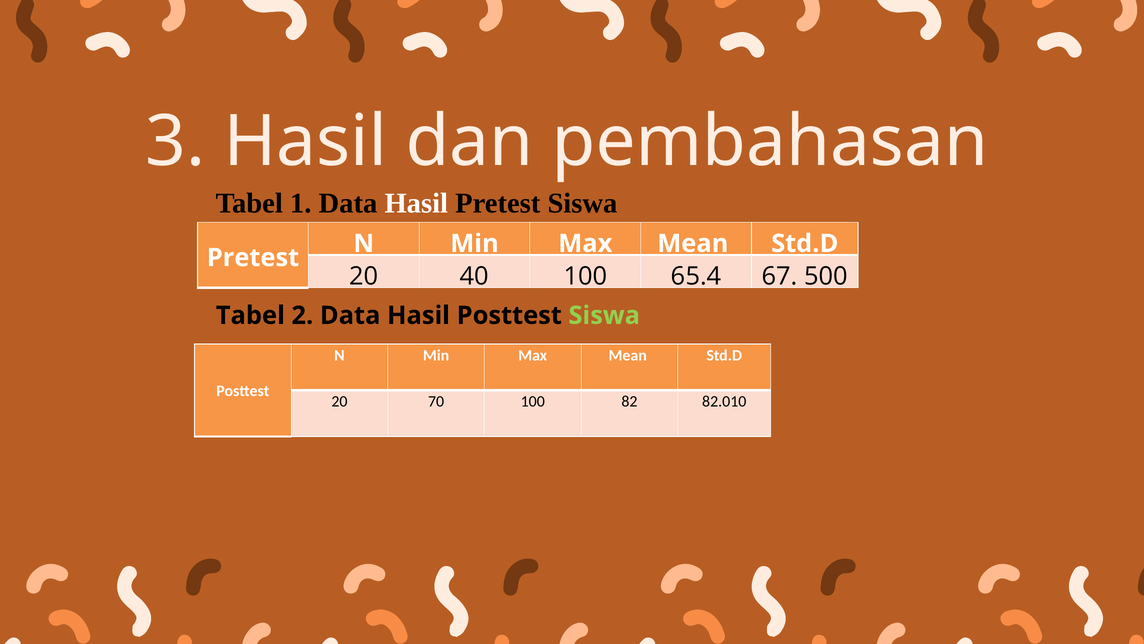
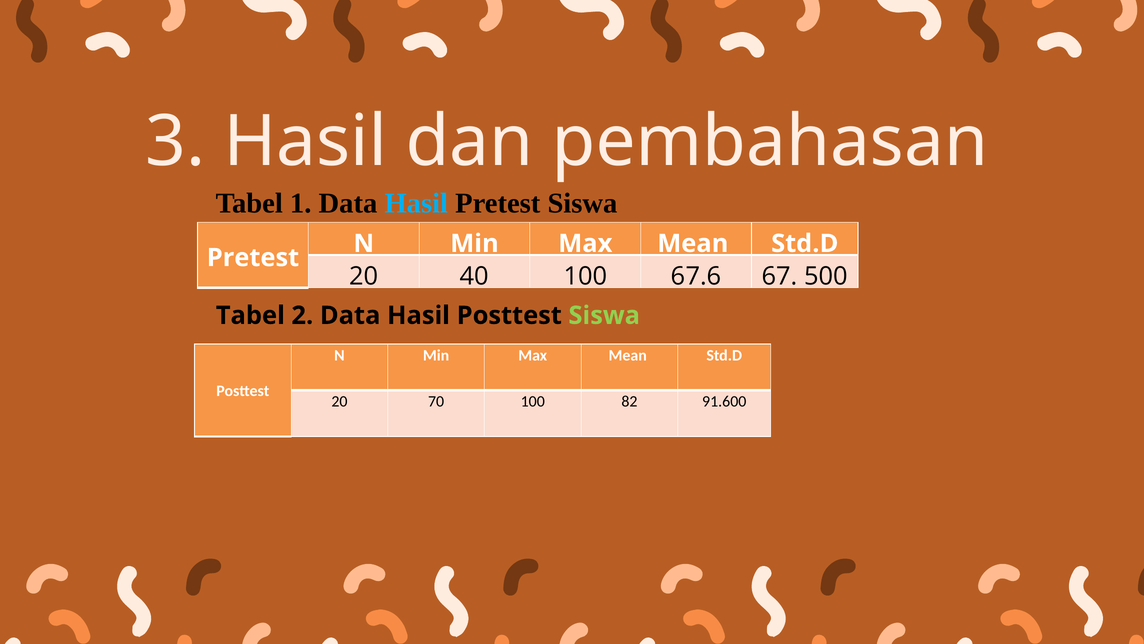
Hasil at (416, 203) colour: white -> light blue
65.4: 65.4 -> 67.6
82.010: 82.010 -> 91.600
